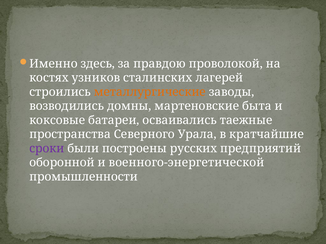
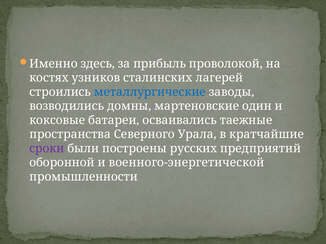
правдою: правдою -> прибыль
металлургические colour: orange -> blue
быта: быта -> один
